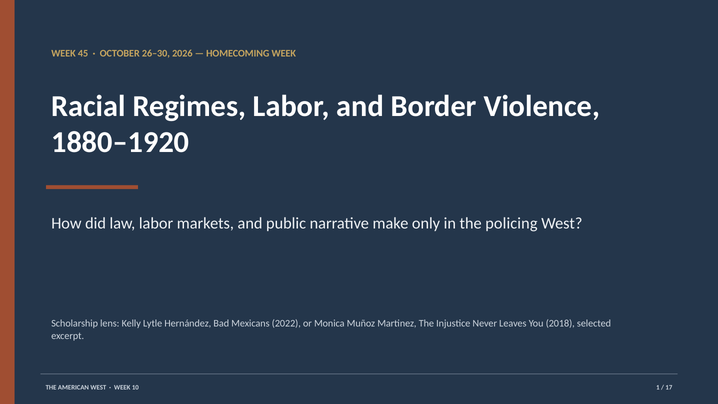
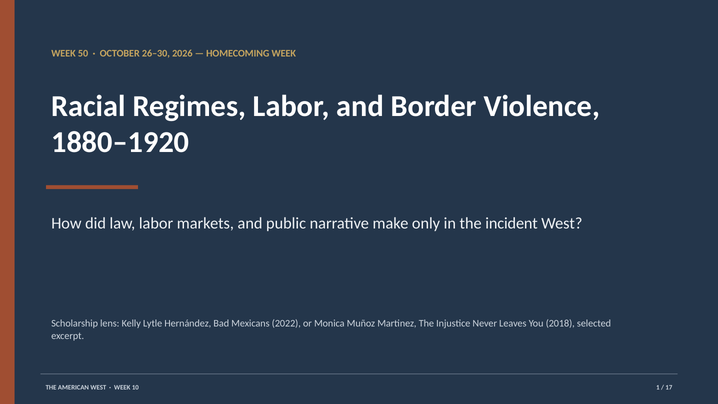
45: 45 -> 50
policing: policing -> incident
